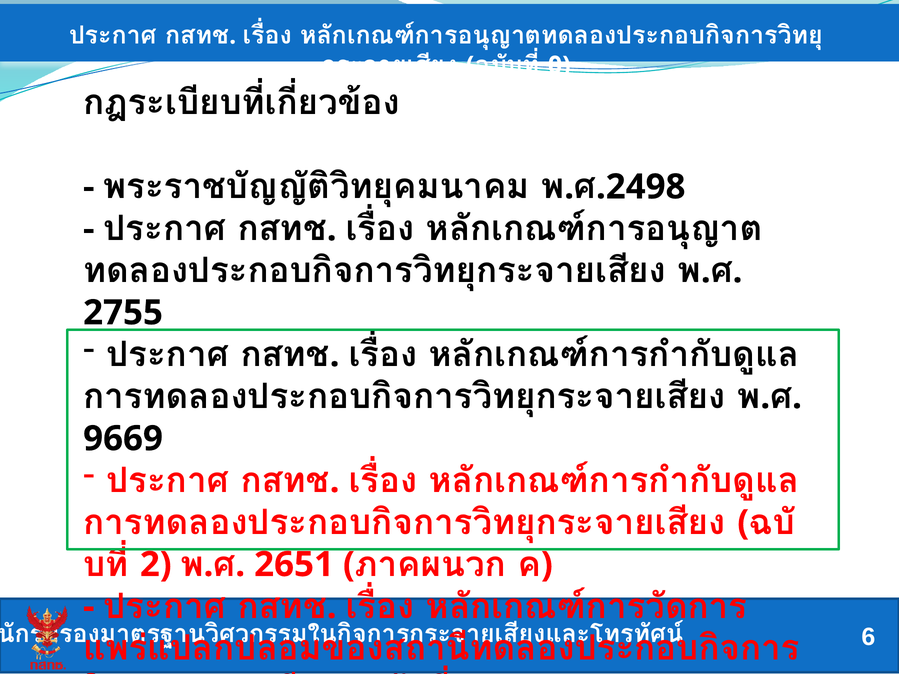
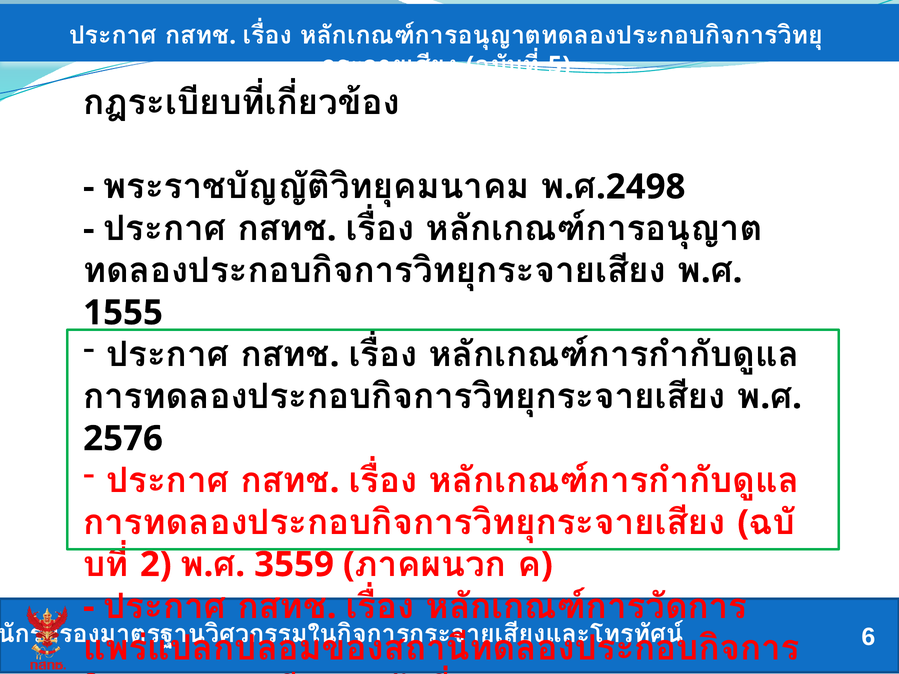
0: 0 -> 5
2755: 2755 -> 1555
9669: 9669 -> 2576
2651: 2651 -> 3559
